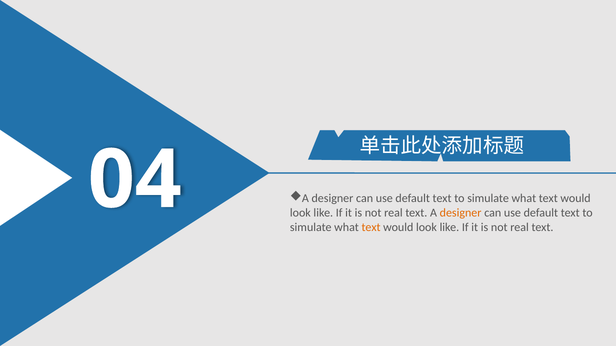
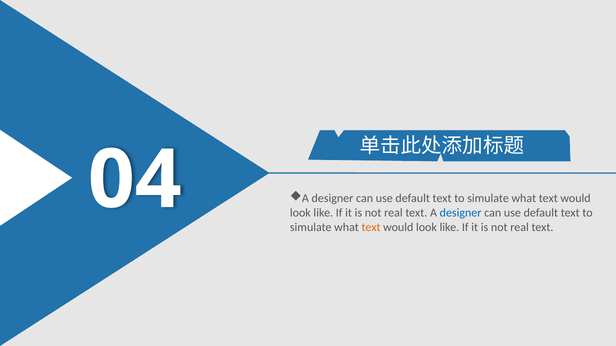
designer at (461, 213) colour: orange -> blue
